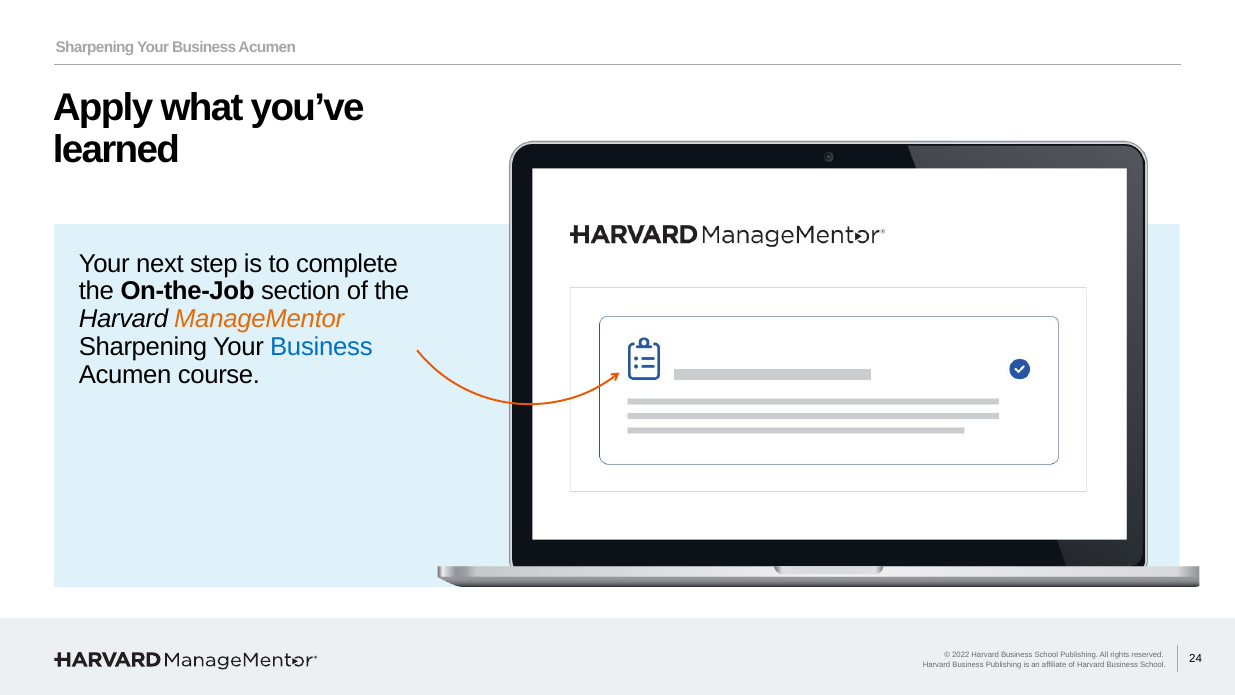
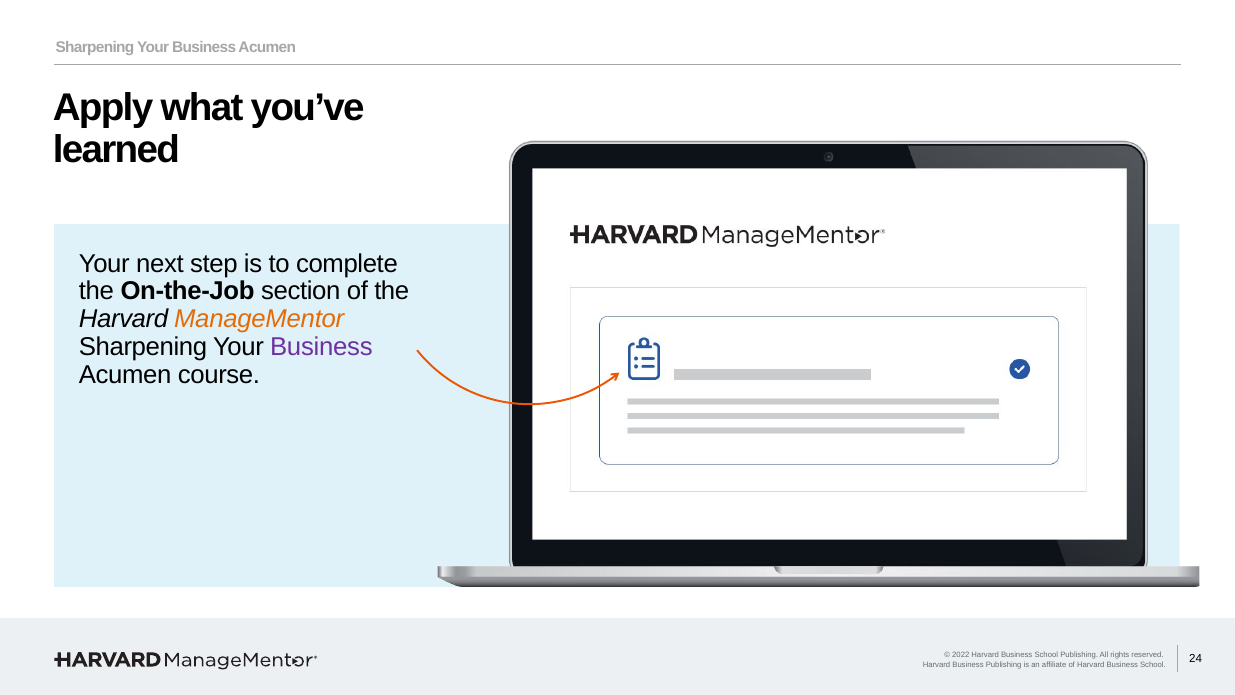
Business at (321, 347) colour: blue -> purple
